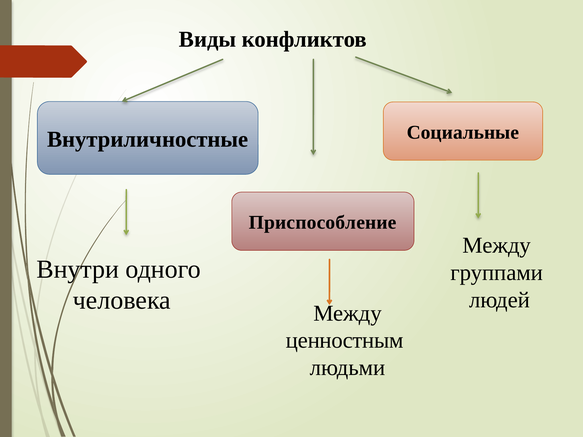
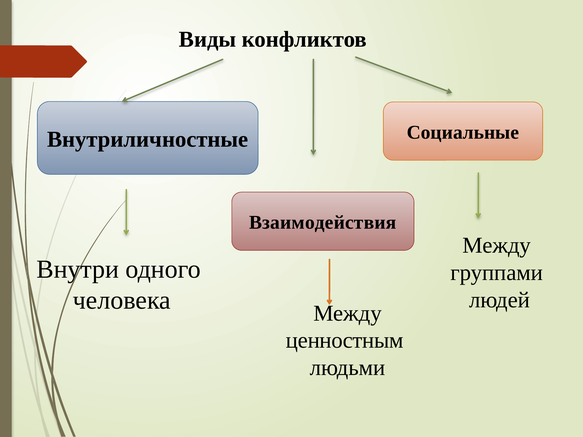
Приспособление: Приспособление -> Взаимодействия
